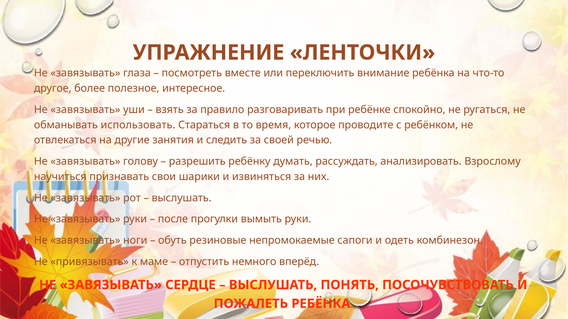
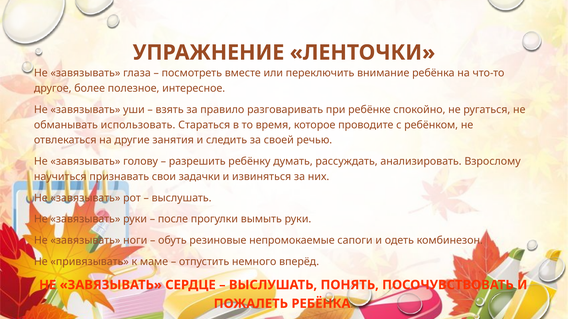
шарики: шарики -> задачки
